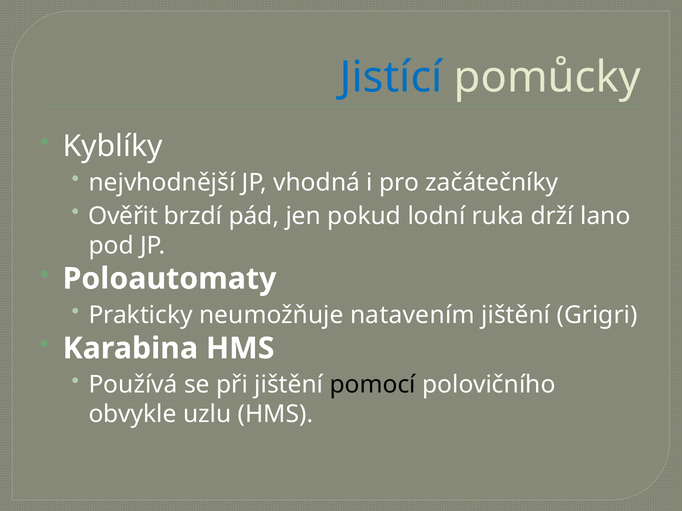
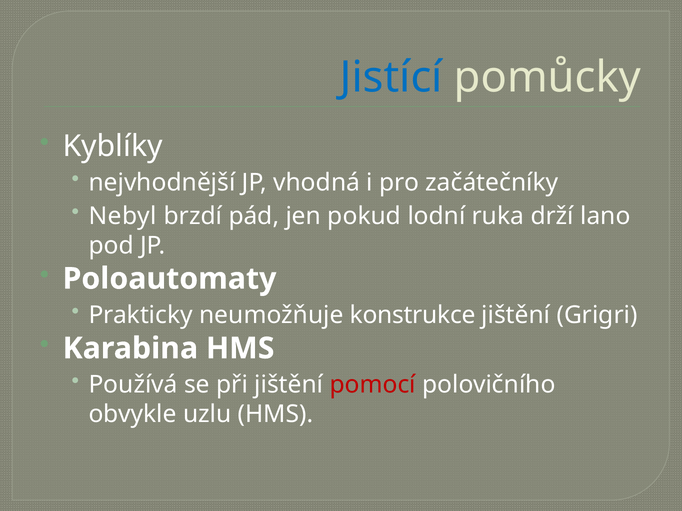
Ověřit: Ověřit -> Nebyl
natavením: natavením -> konstrukce
pomocí colour: black -> red
